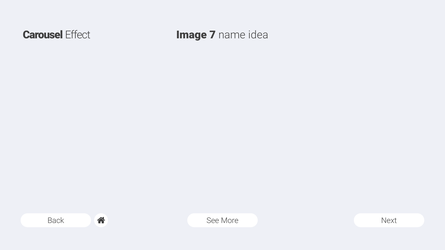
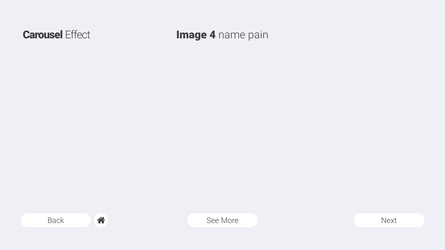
7: 7 -> 4
idea: idea -> pain
